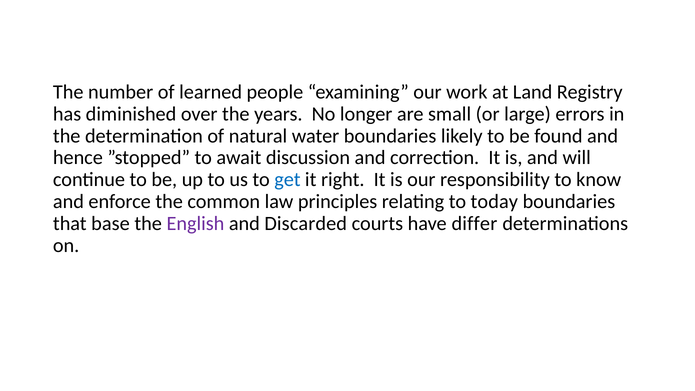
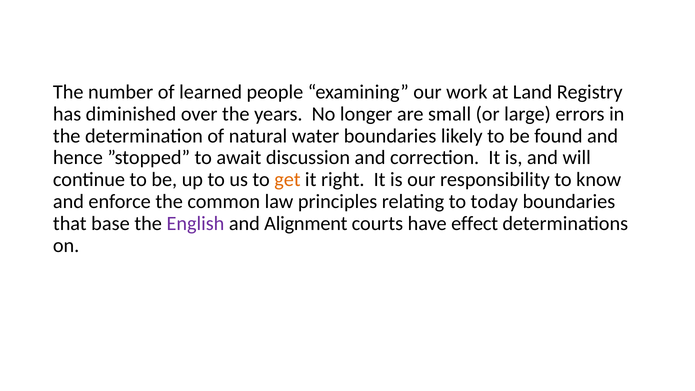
get colour: blue -> orange
Discarded: Discarded -> Alignment
differ: differ -> effect
